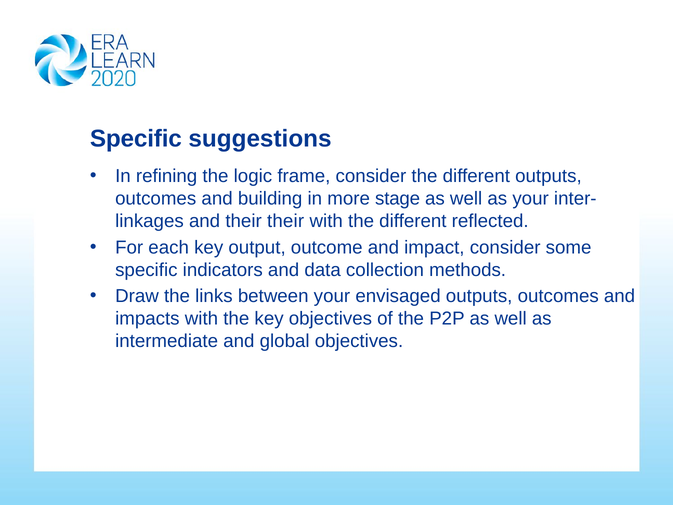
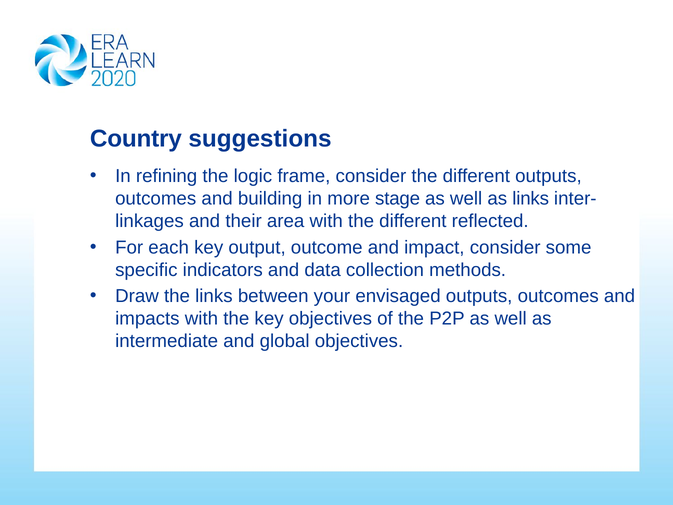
Specific at (136, 139): Specific -> Country
as your: your -> links
their their: their -> area
